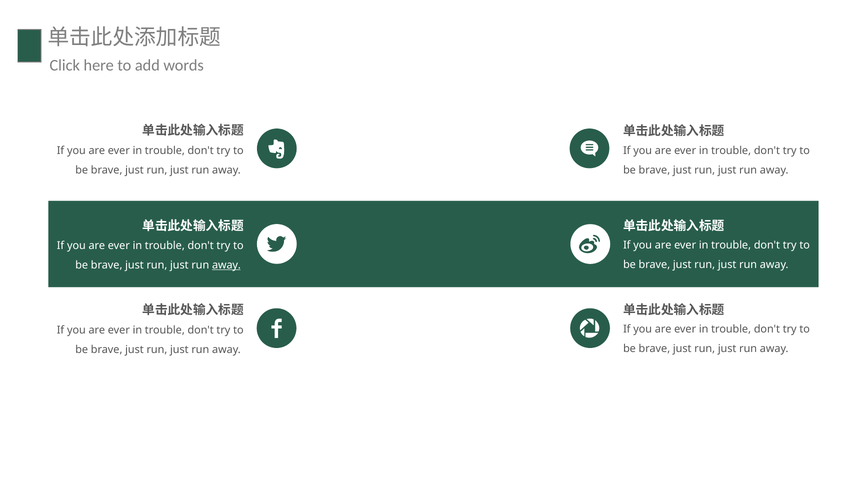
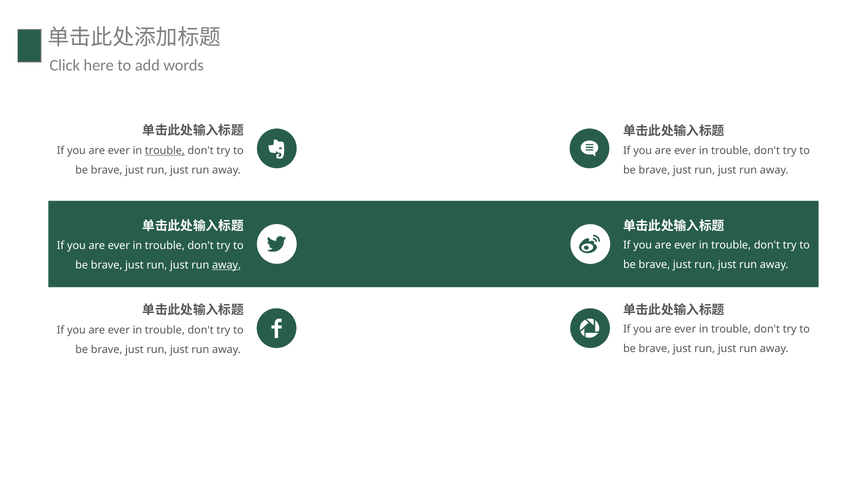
trouble at (165, 150) underline: none -> present
